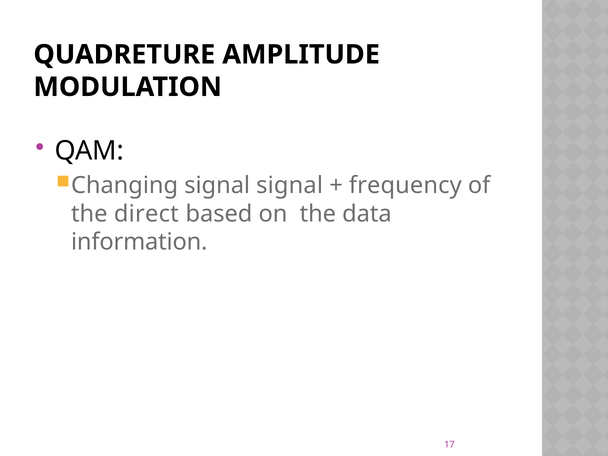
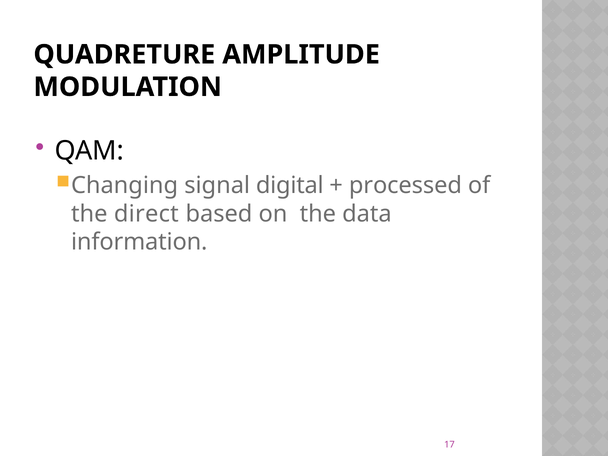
signal signal: signal -> digital
frequency: frequency -> processed
